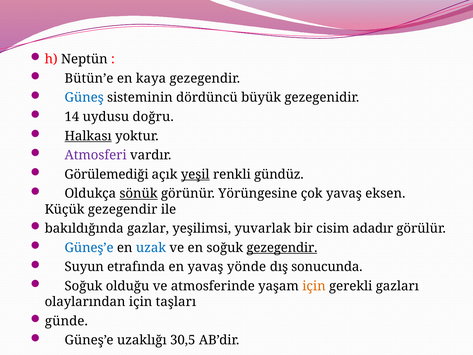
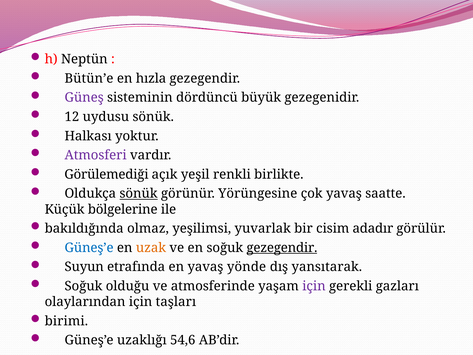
kaya: kaya -> hızla
Güneş colour: blue -> purple
14: 14 -> 12
uydusu doğru: doğru -> sönük
Halkası underline: present -> none
yeşil underline: present -> none
gündüz: gündüz -> birlikte
eksen: eksen -> saatte
Küçük gezegendir: gezegendir -> bölgelerine
gazlar: gazlar -> olmaz
uzak colour: blue -> orange
sonucunda: sonucunda -> yansıtarak
için at (314, 286) colour: orange -> purple
günde: günde -> birimi
30,5: 30,5 -> 54,6
